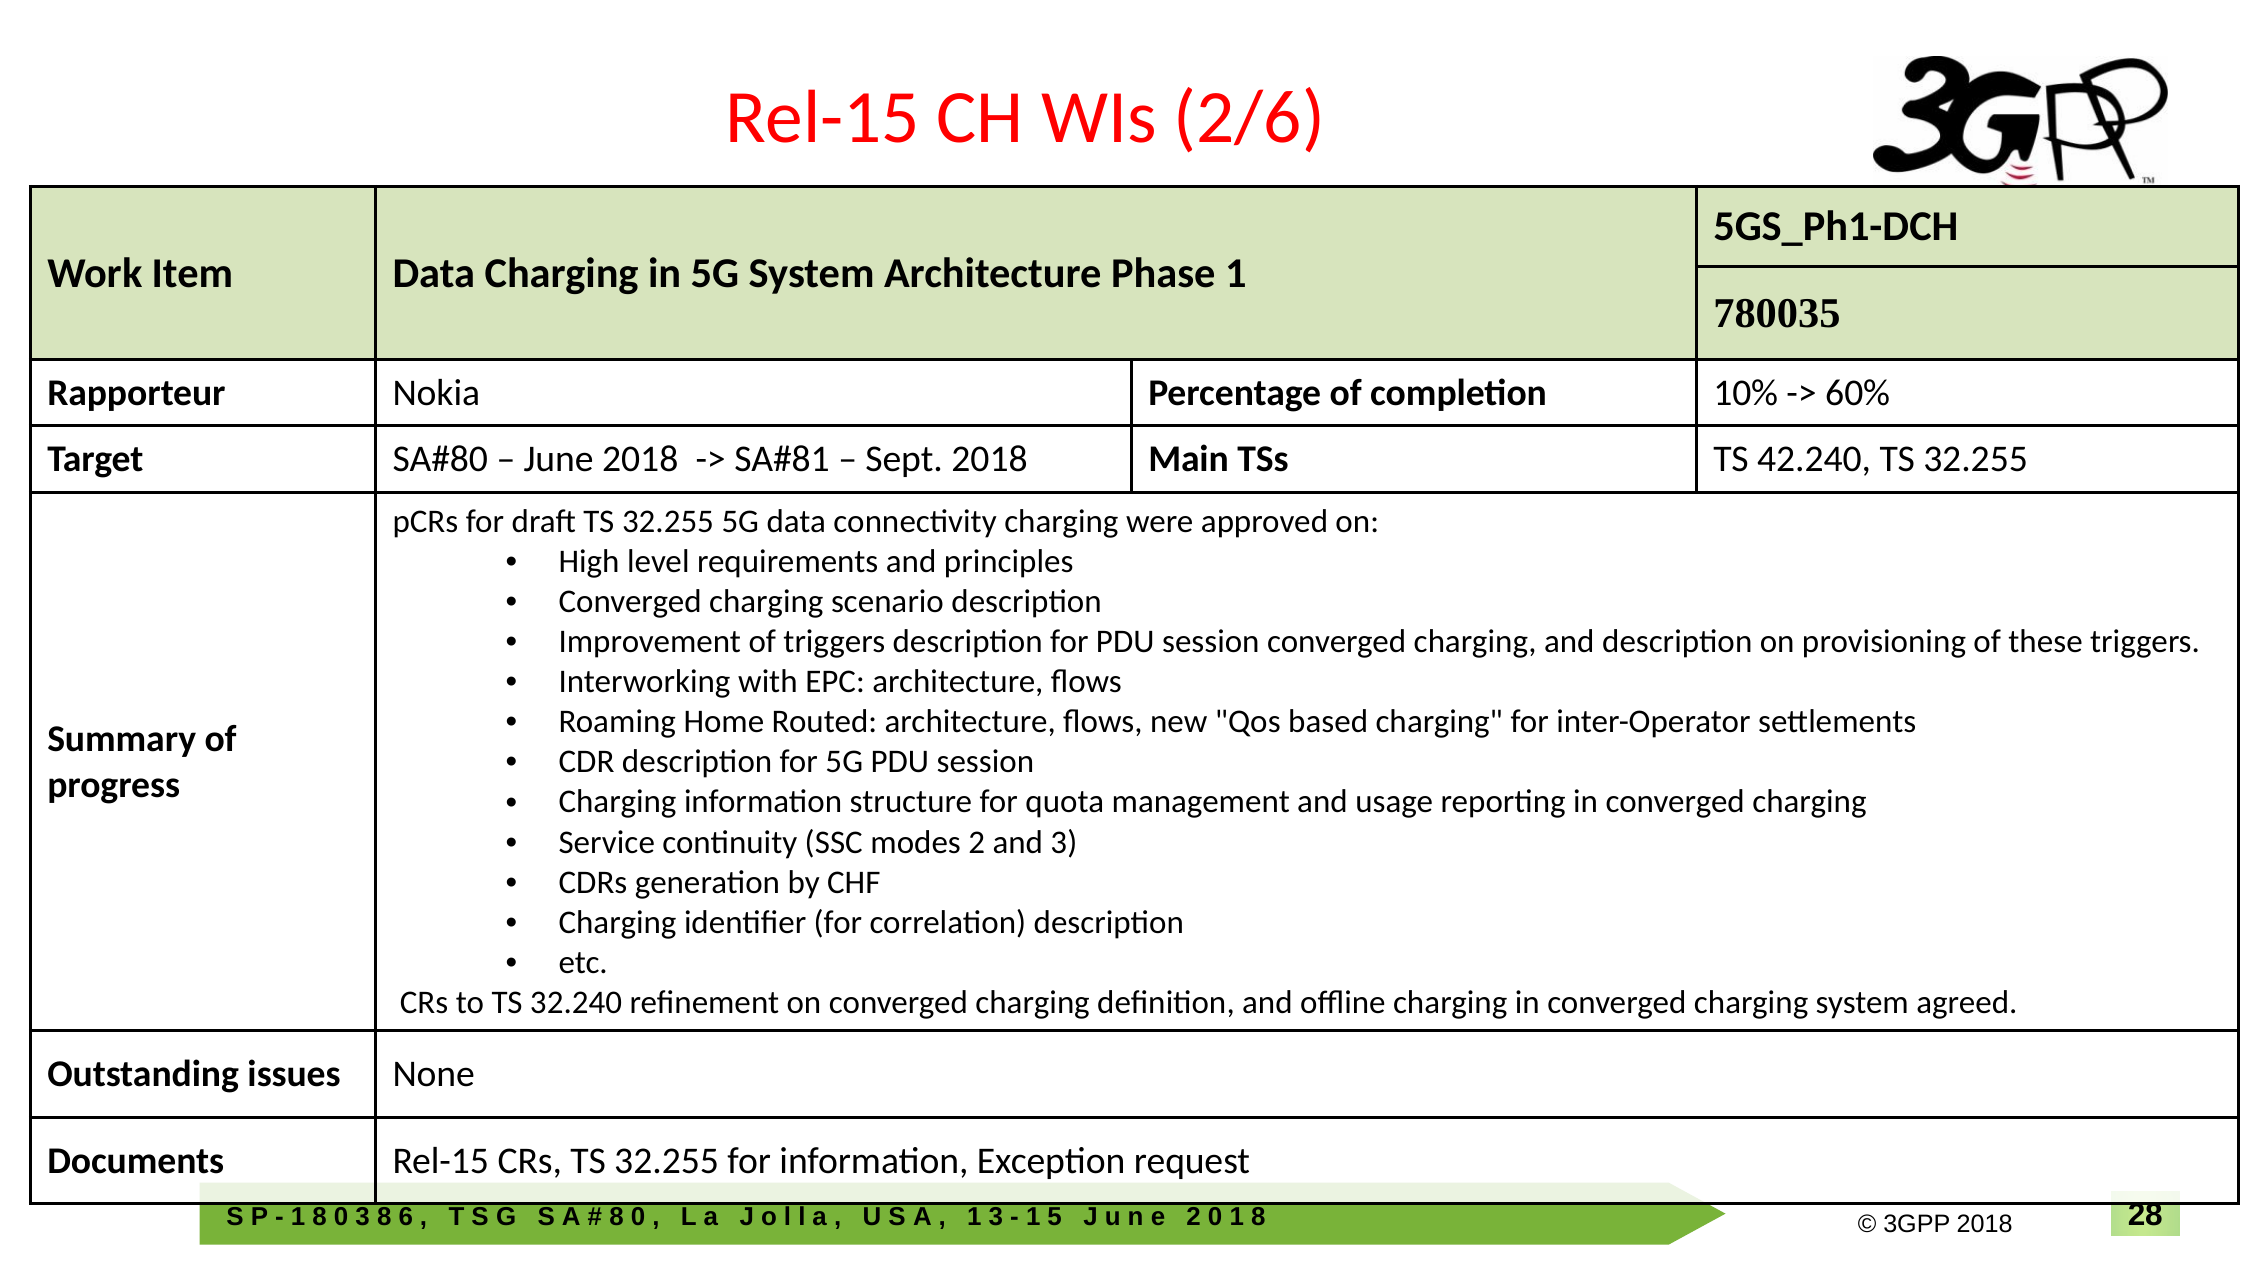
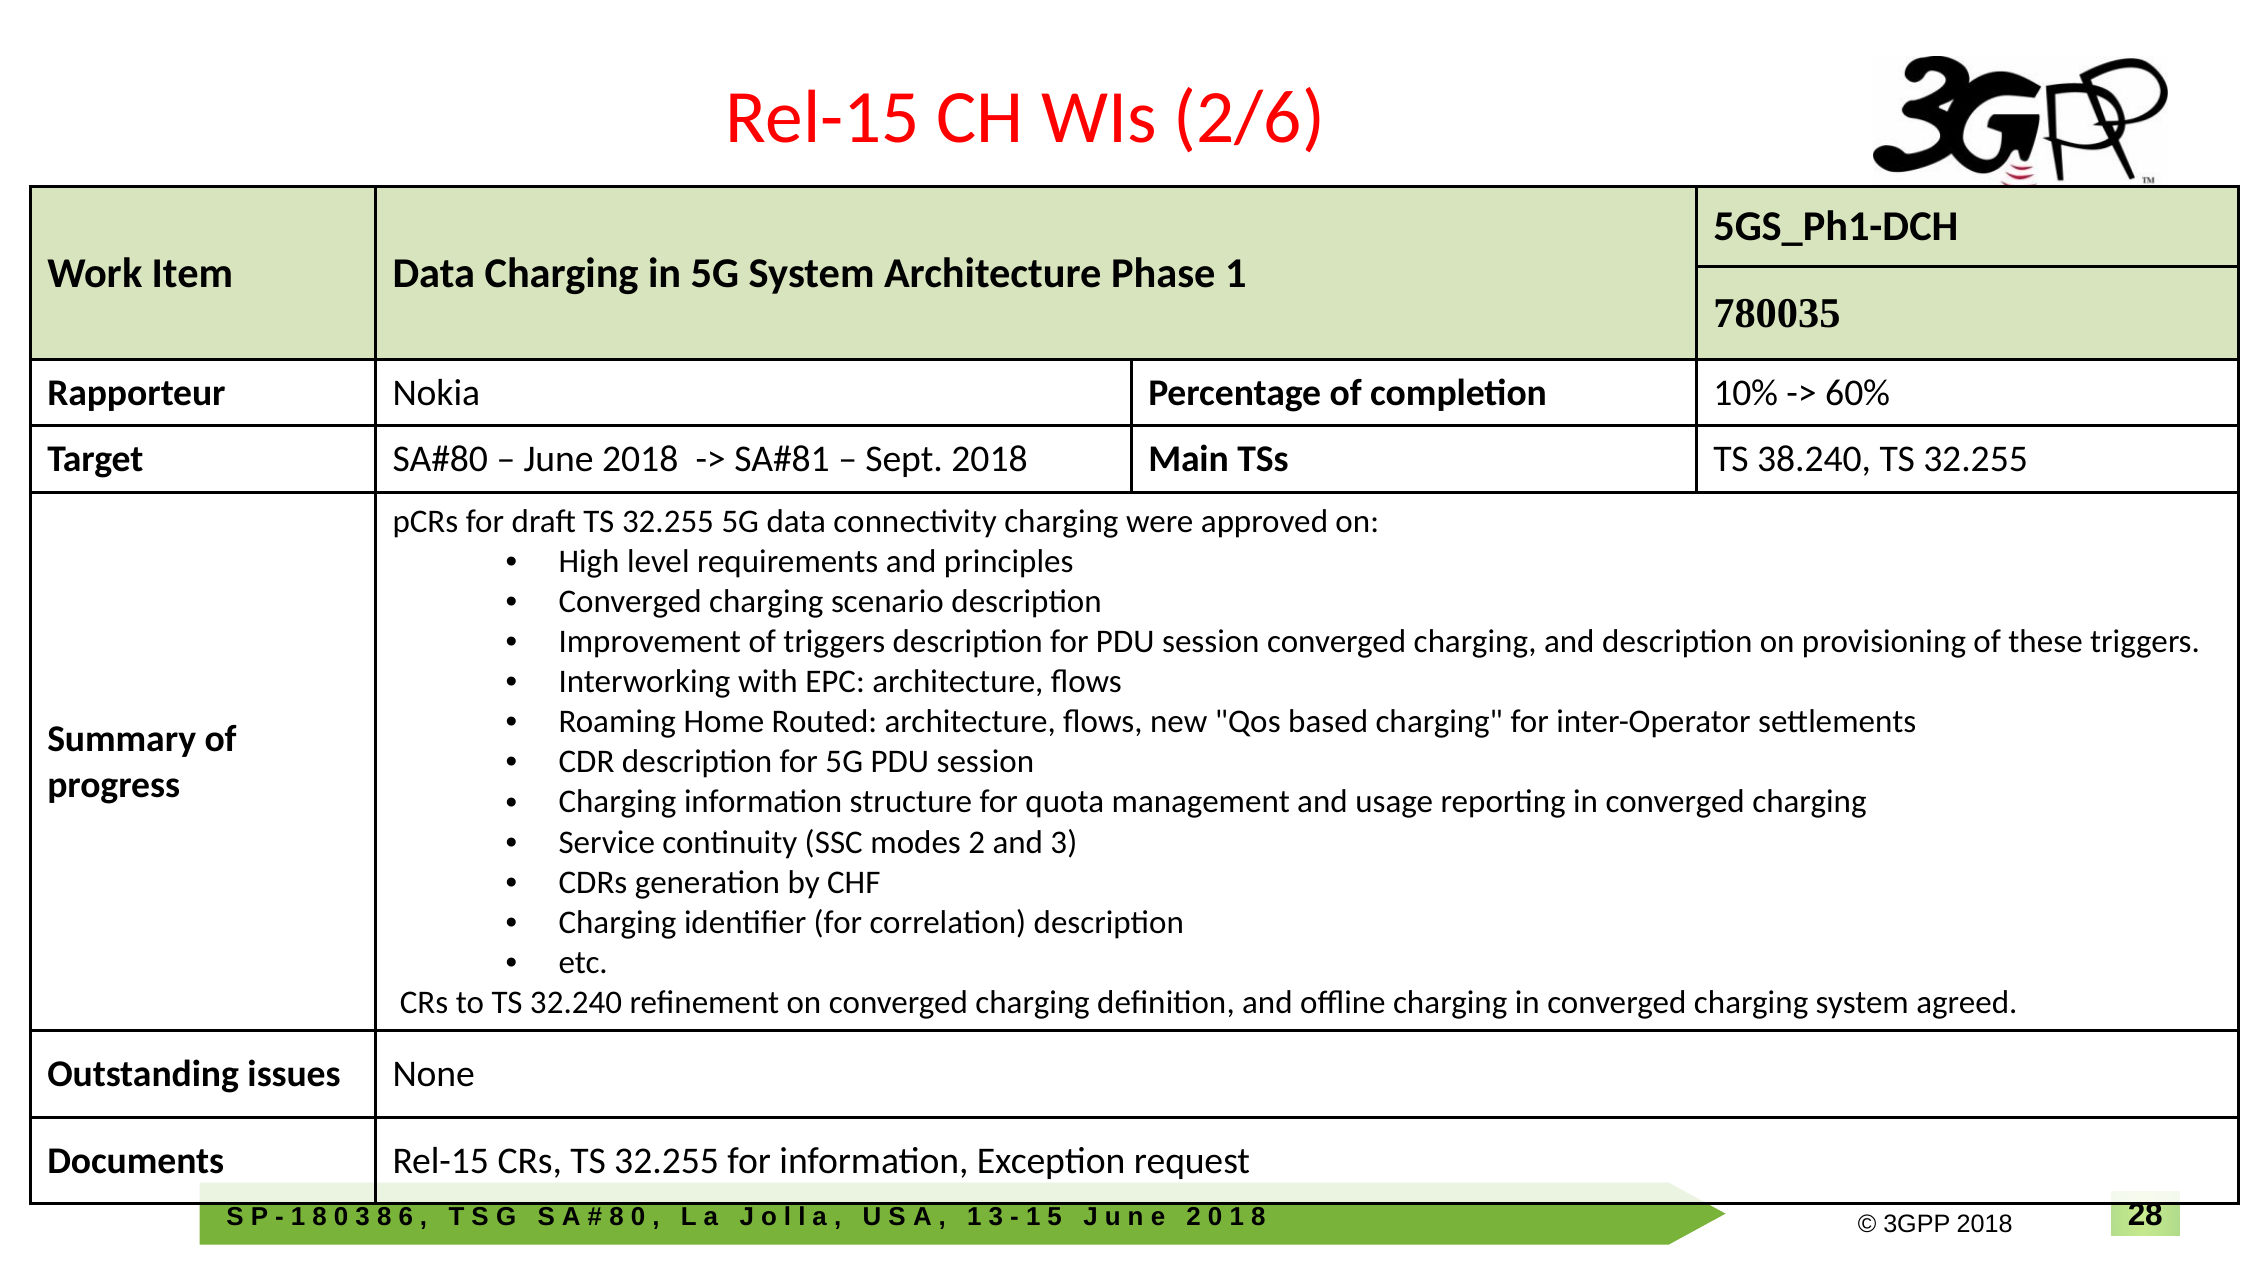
42.240: 42.240 -> 38.240
